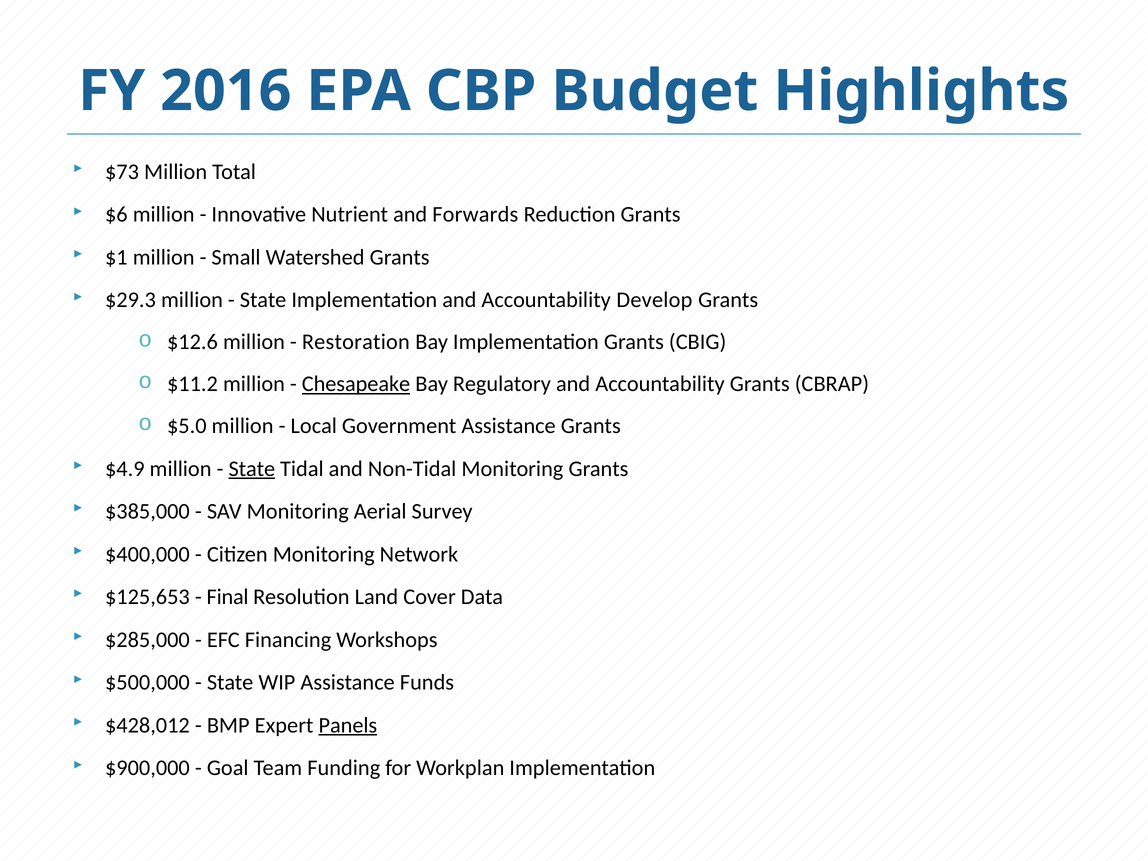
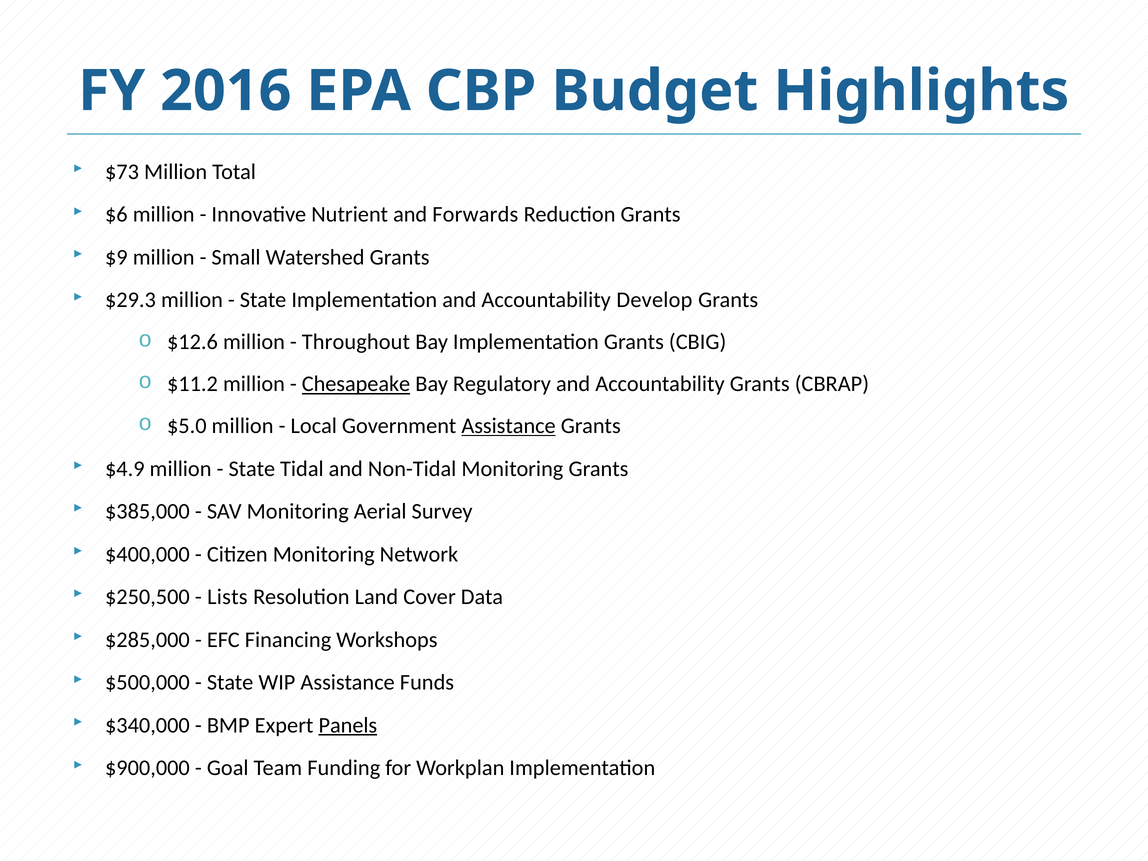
$1: $1 -> $9
Restoration: Restoration -> Throughout
Assistance at (509, 426) underline: none -> present
State at (252, 469) underline: present -> none
$125,653: $125,653 -> $250,500
Final: Final -> Lists
$428,012: $428,012 -> $340,000
